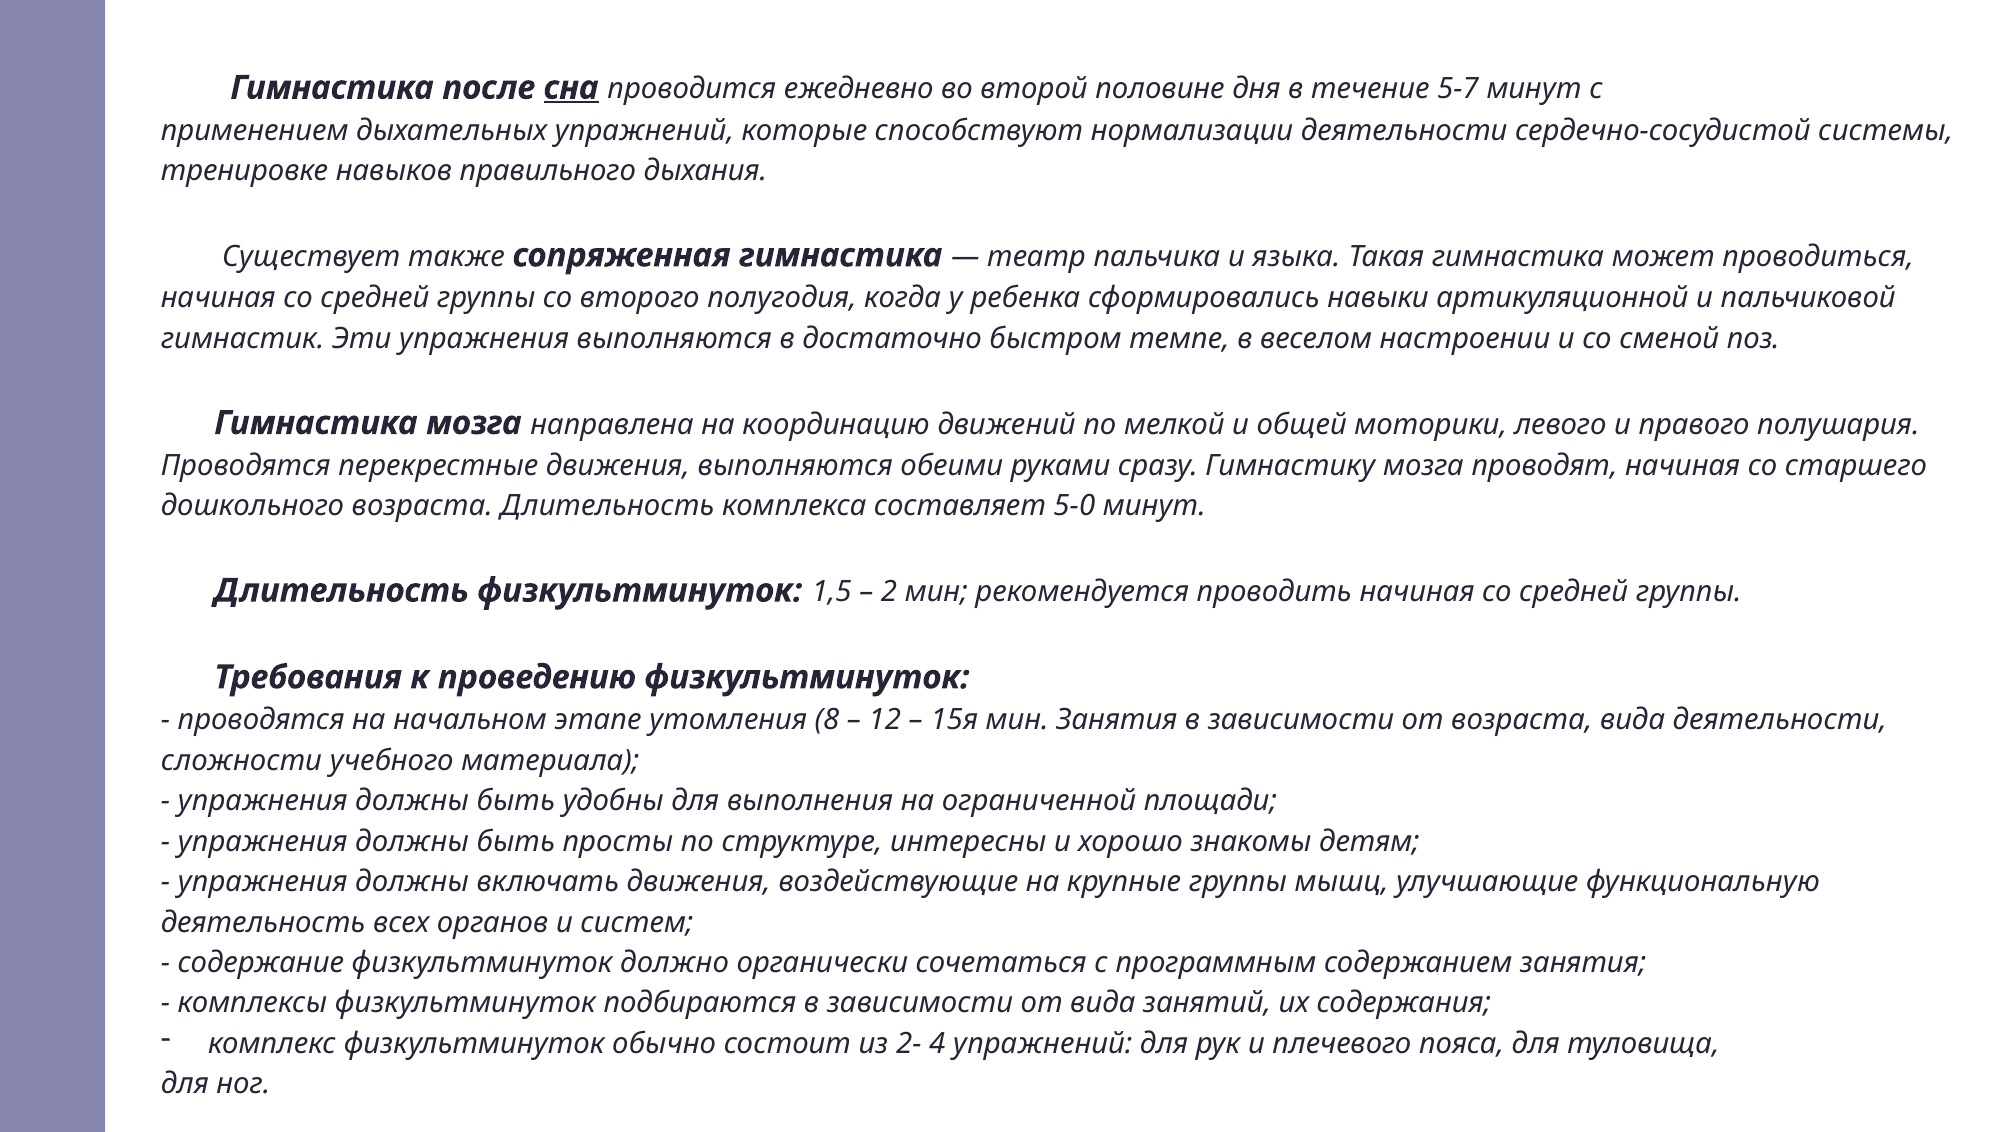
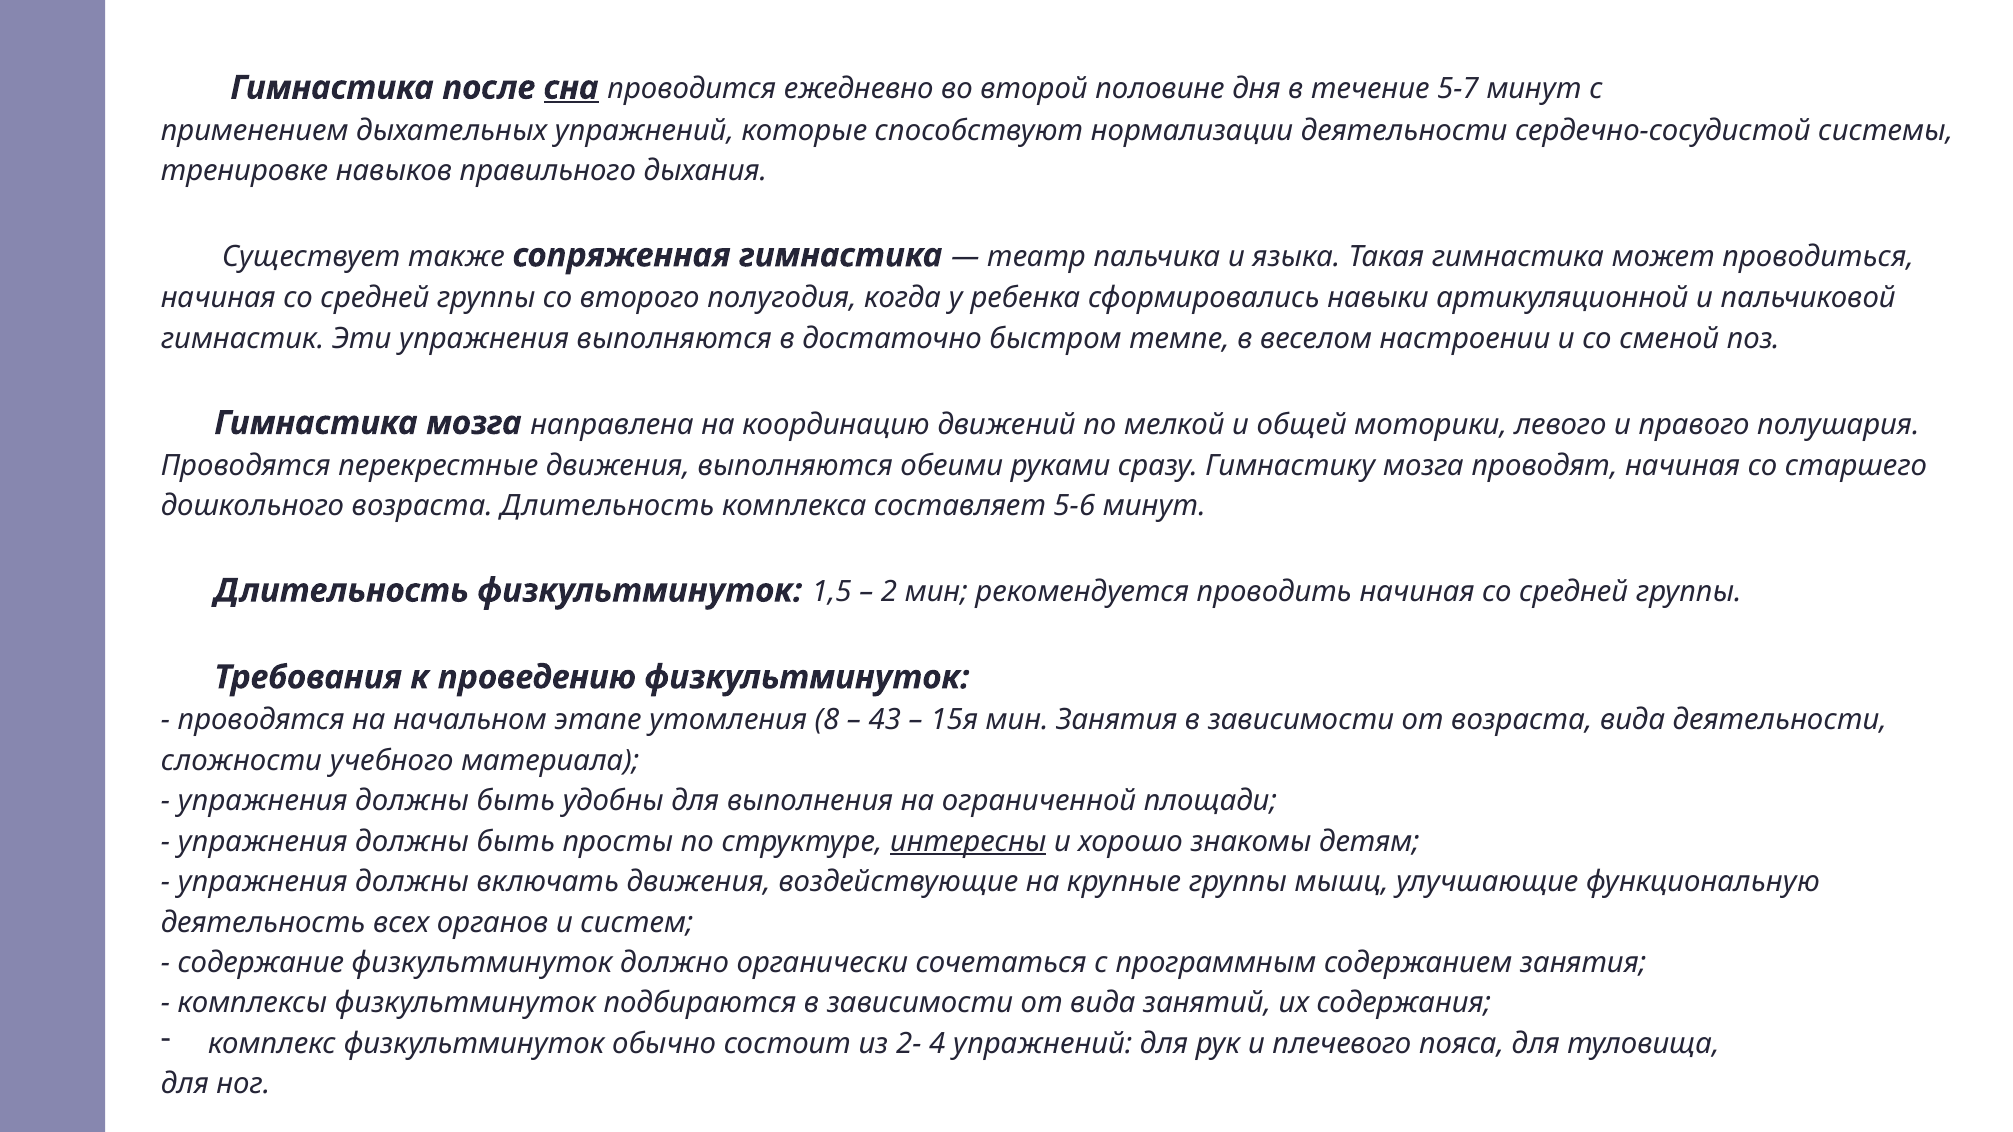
5-0: 5-0 -> 5-6
12: 12 -> 43
интересны underline: none -> present
